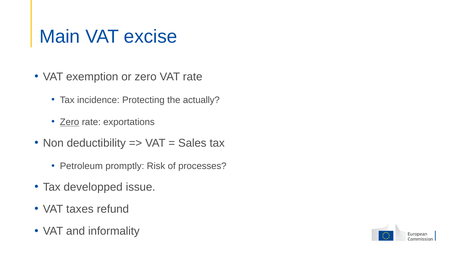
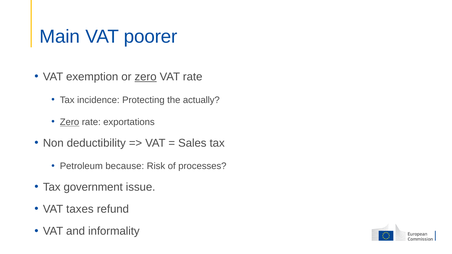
excise: excise -> poorer
zero at (146, 77) underline: none -> present
promptly: promptly -> because
developped: developped -> government
